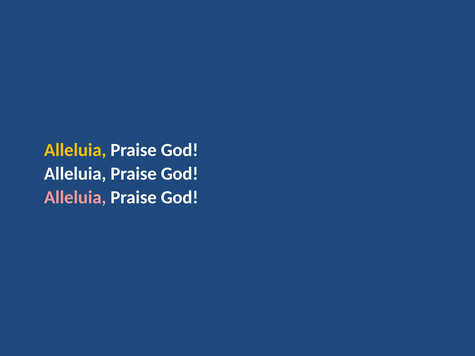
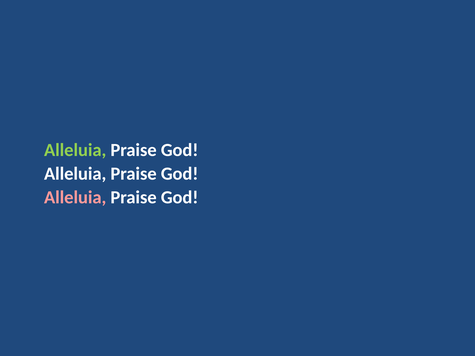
Alleluia at (75, 150) colour: yellow -> light green
